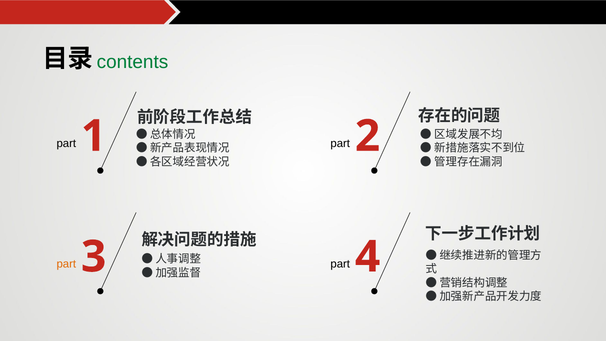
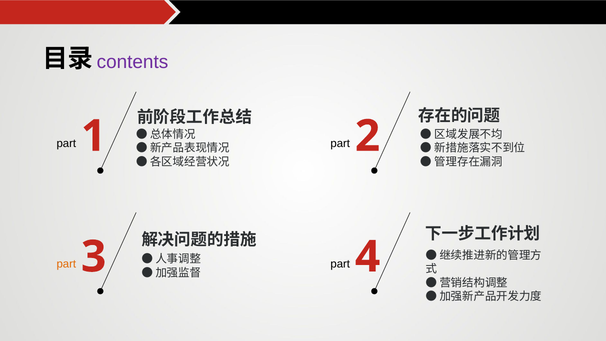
contents colour: green -> purple
